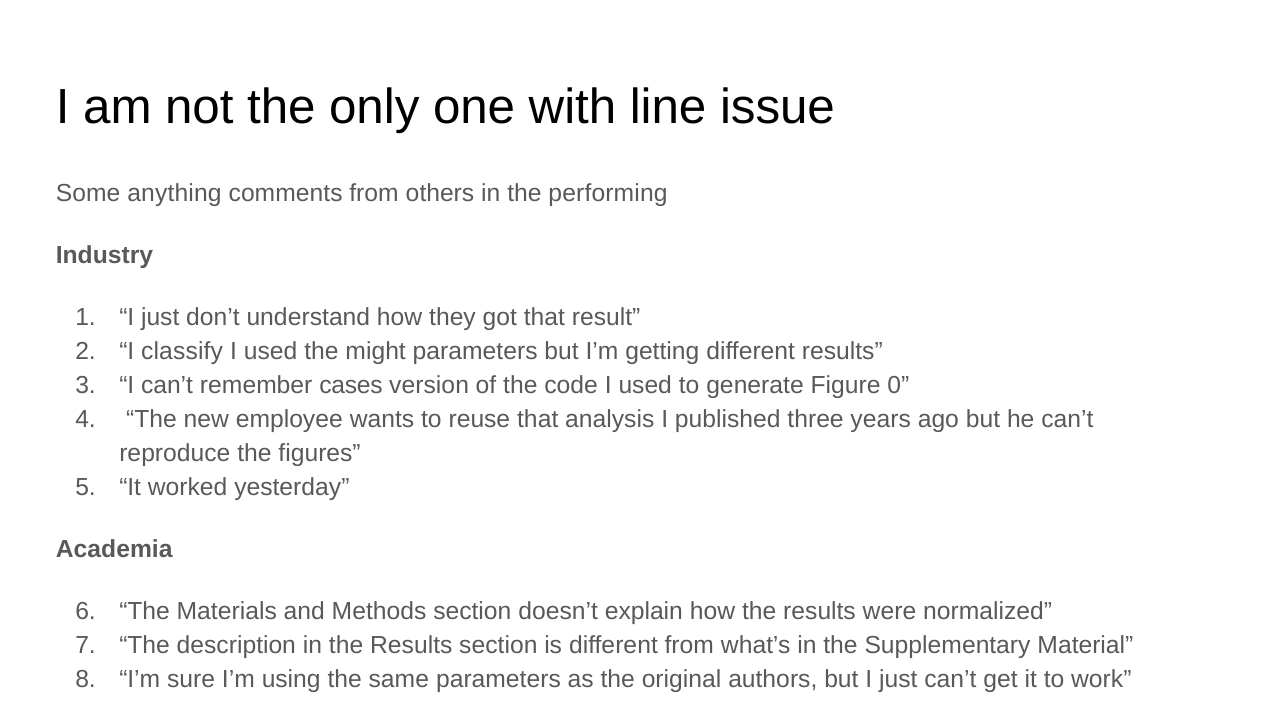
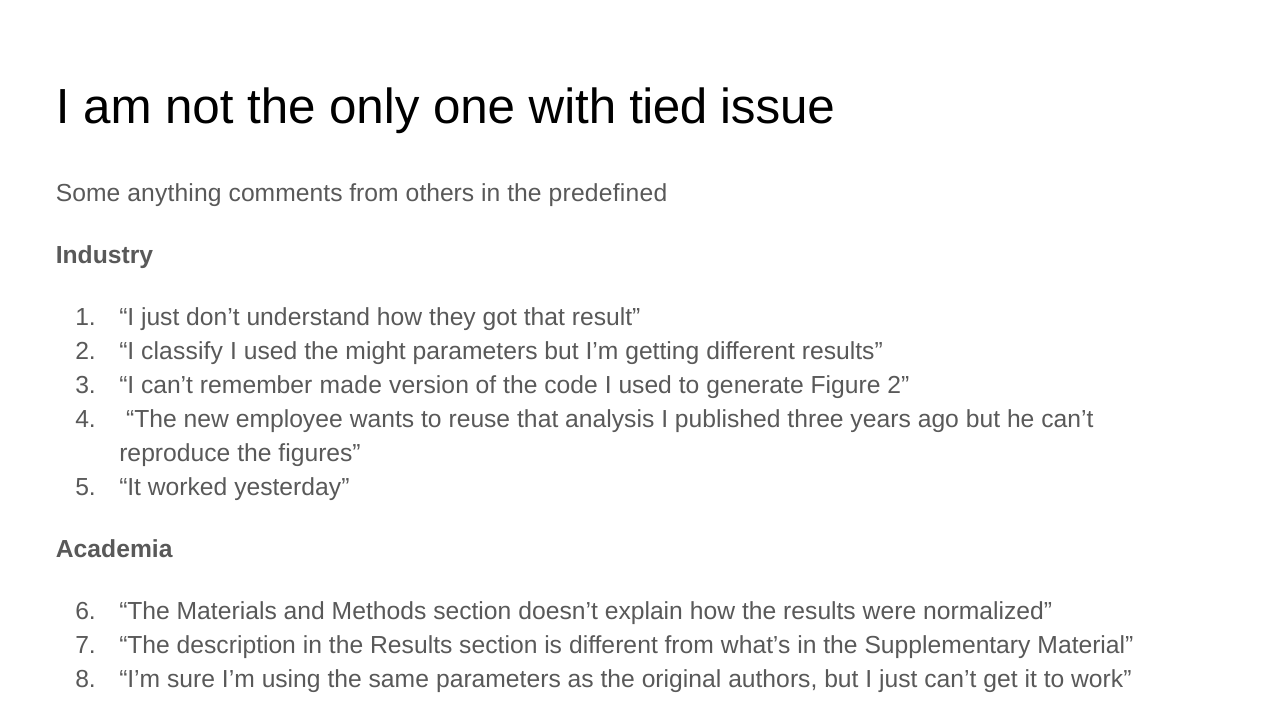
line: line -> tied
performing: performing -> predefined
cases: cases -> made
Figure 0: 0 -> 2
